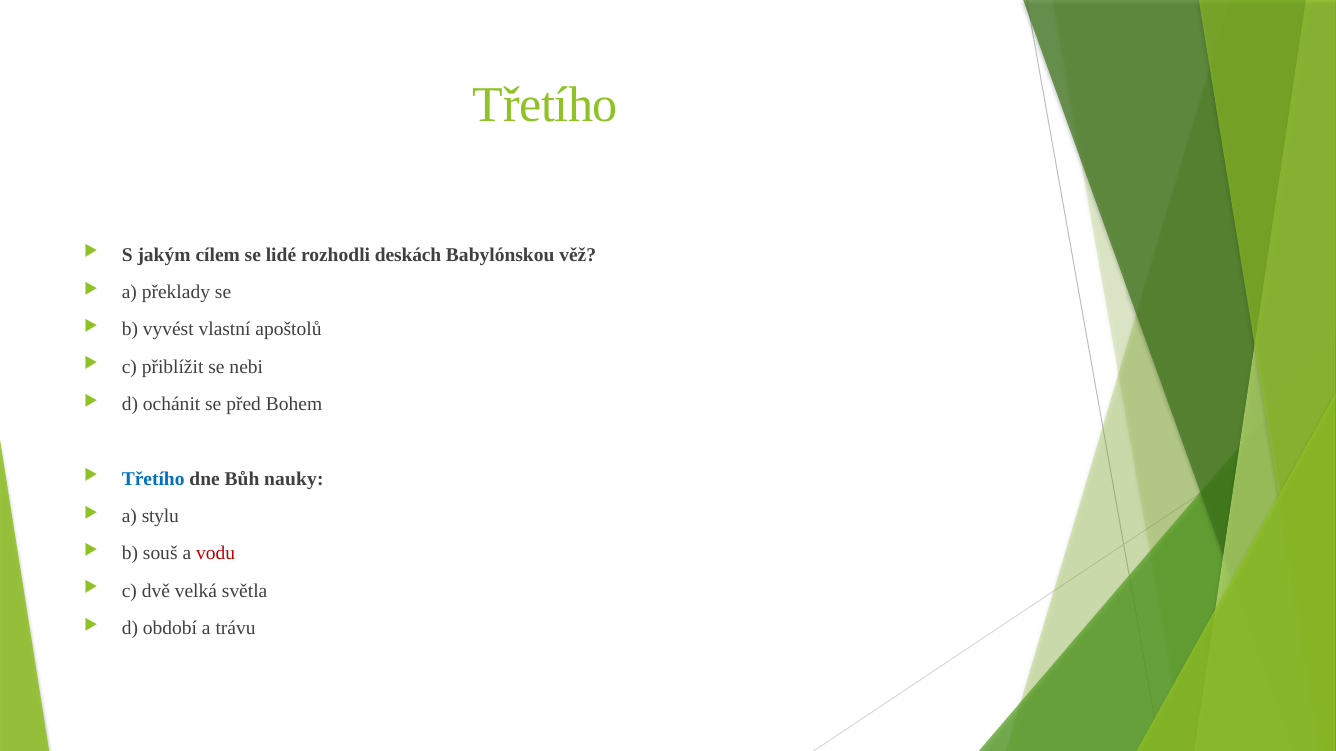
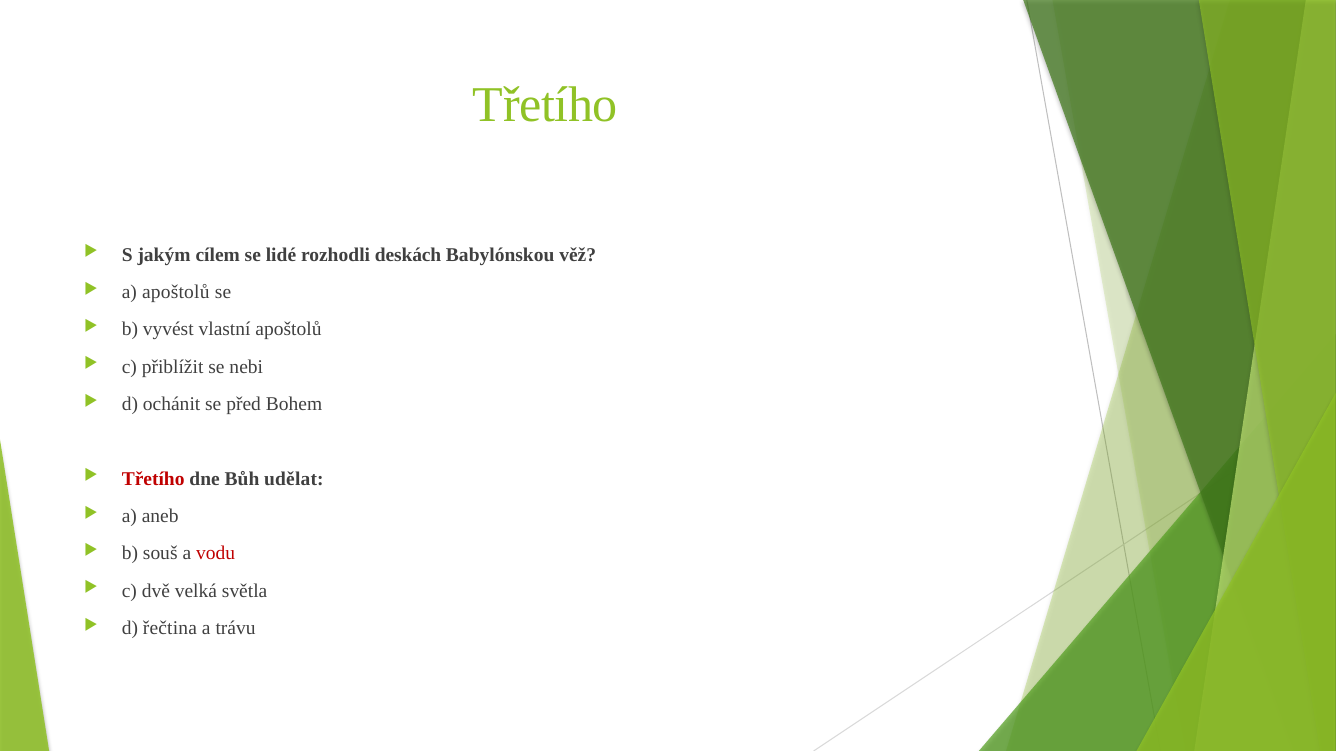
a překlady: překlady -> apoštolů
Třetího at (153, 479) colour: blue -> red
nauky: nauky -> udělat
stylu: stylu -> aneb
období: období -> řečtina
